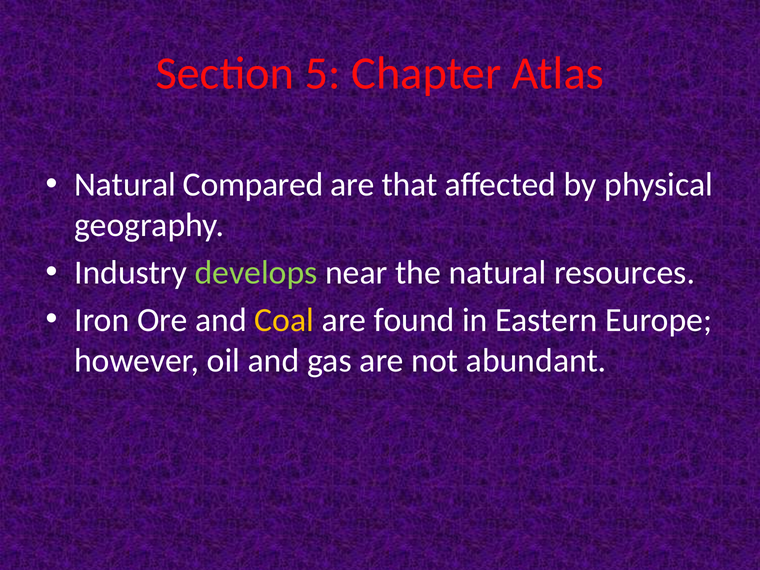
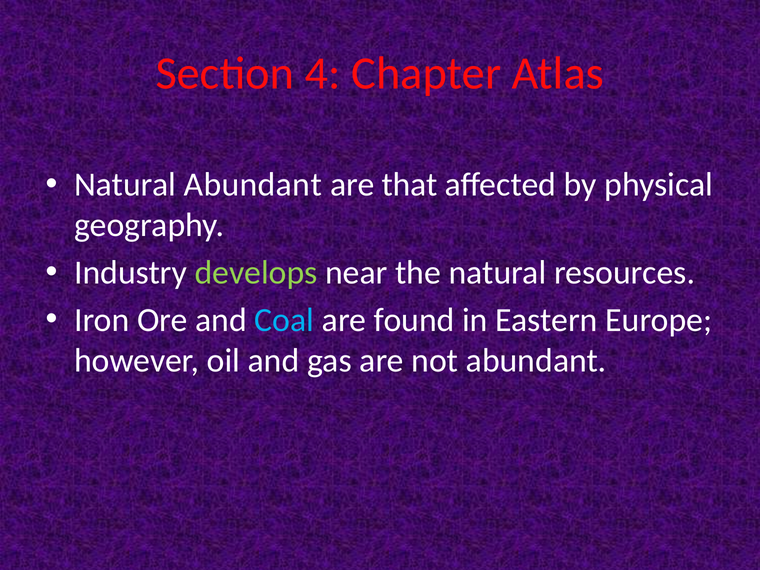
5: 5 -> 4
Natural Compared: Compared -> Abundant
Coal colour: yellow -> light blue
